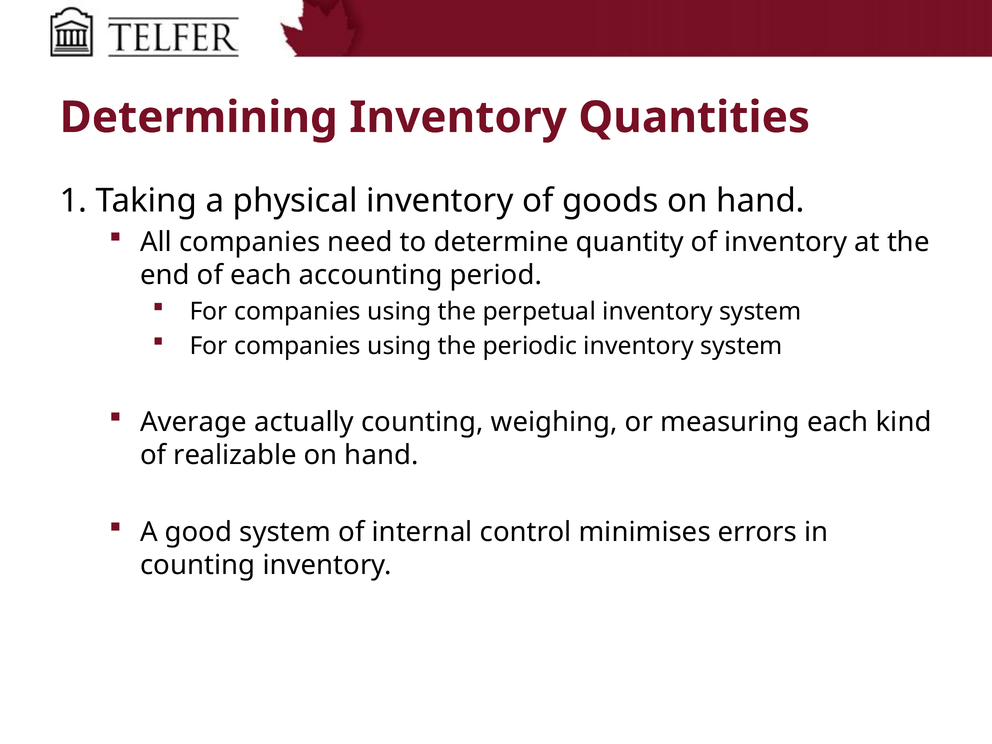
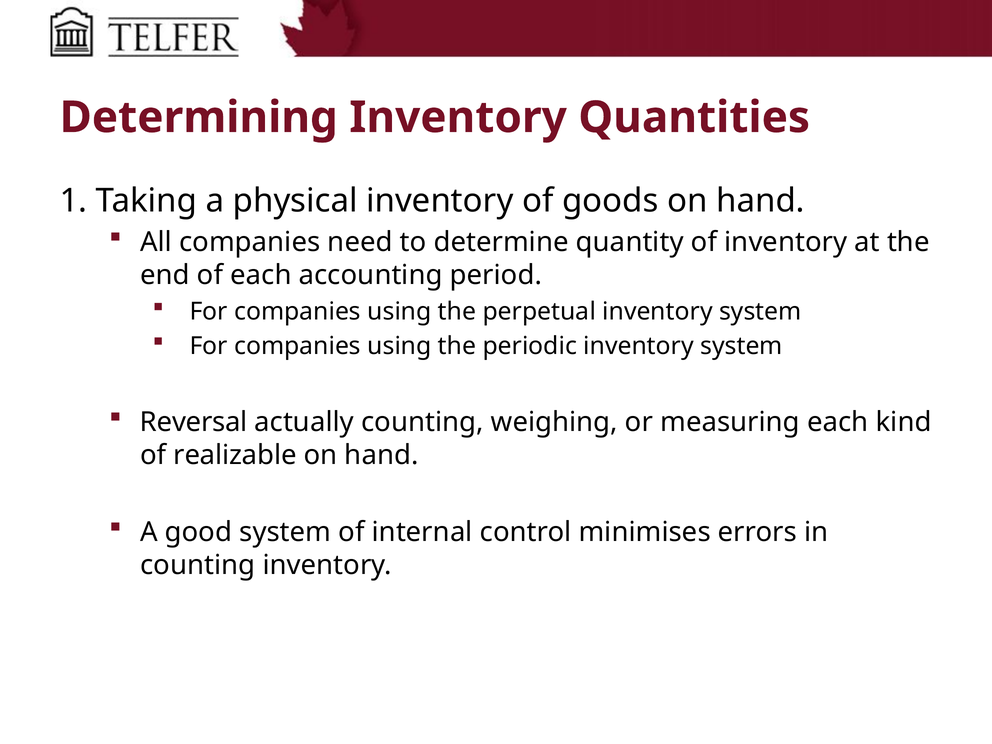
Average: Average -> Reversal
